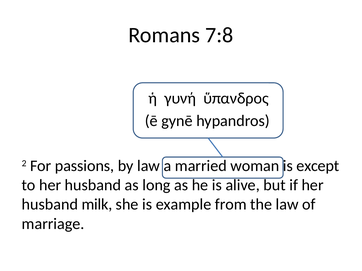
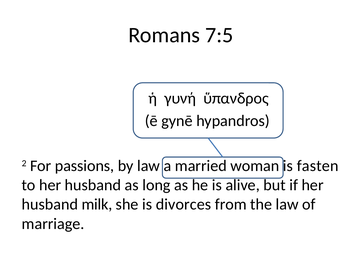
7:8: 7:8 -> 7:5
except: except -> fasten
example: example -> divorces
